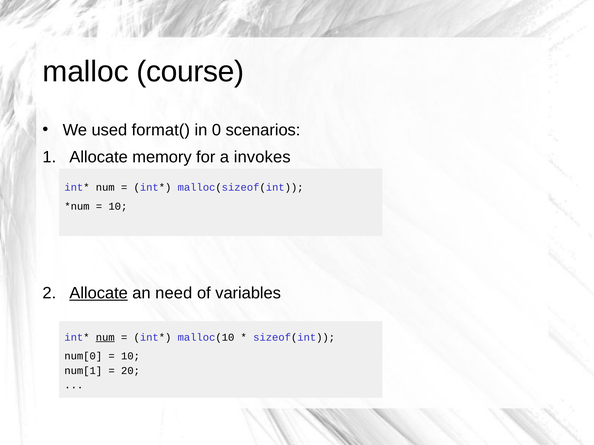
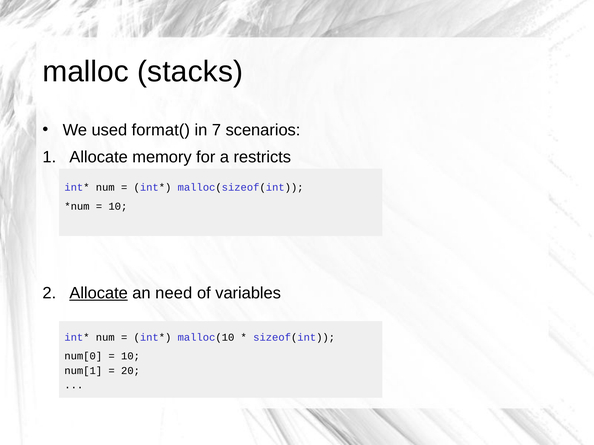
course: course -> stacks
0: 0 -> 7
invokes: invokes -> restricts
num at (105, 338) underline: present -> none
